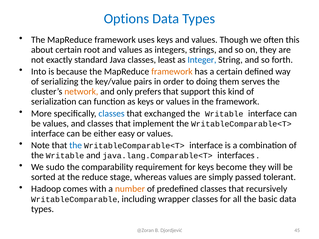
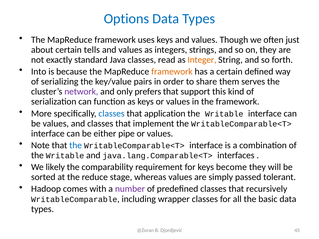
often this: this -> just
root: root -> tells
least: least -> read
Integer colour: blue -> orange
doing: doing -> share
network colour: orange -> purple
exchanged: exchanged -> application
easy: easy -> pipe
sudo: sudo -> likely
number colour: orange -> purple
